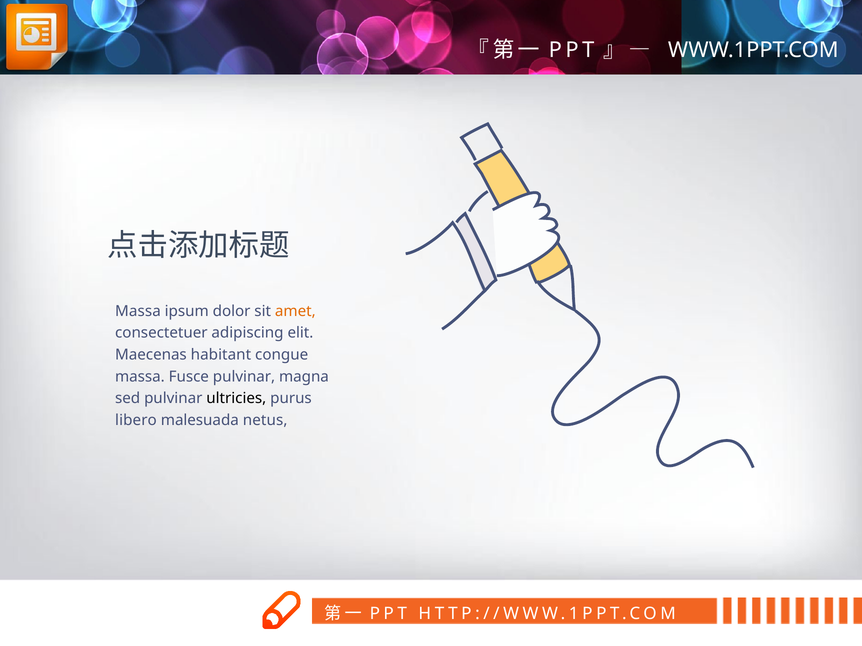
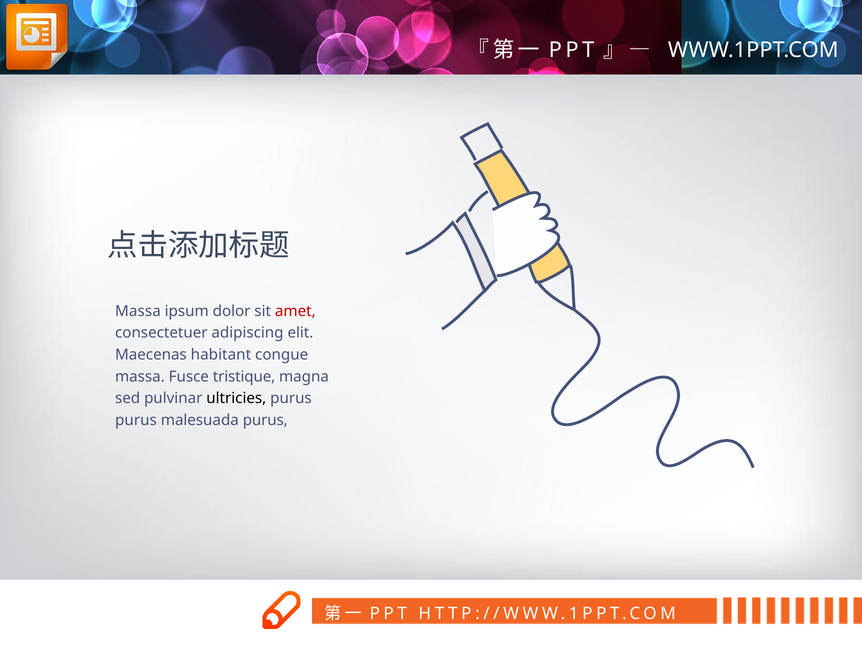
amet colour: orange -> red
Fusce pulvinar: pulvinar -> tristique
libero at (136, 421): libero -> purus
malesuada netus: netus -> purus
